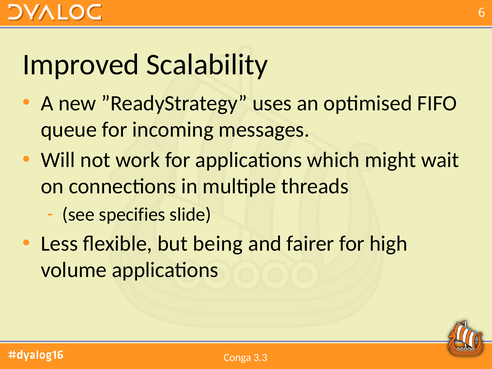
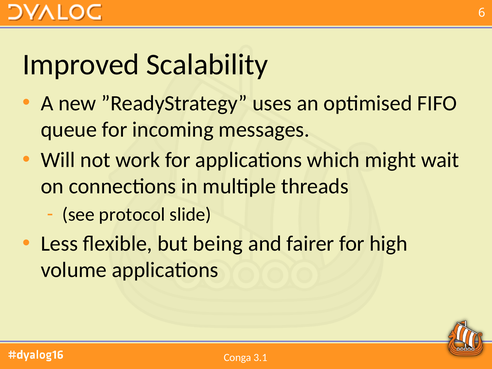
specifies: specifies -> protocol
3.3: 3.3 -> 3.1
